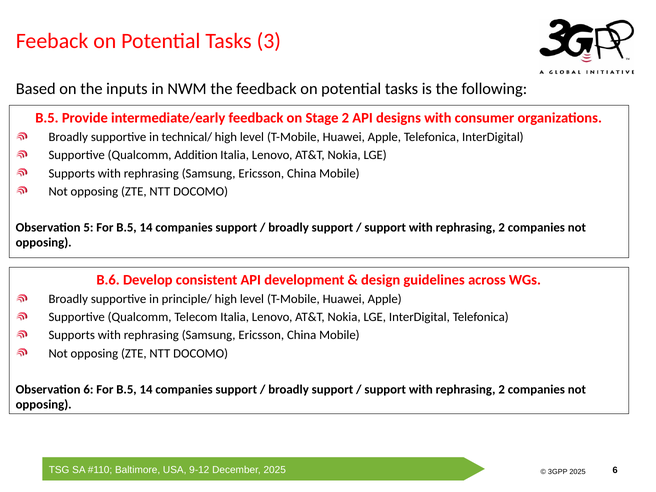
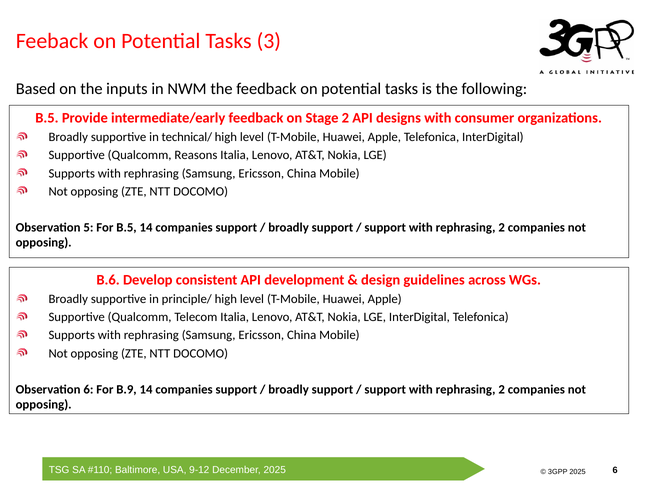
Addition: Addition -> Reasons
6 For B.5: B.5 -> B.9
